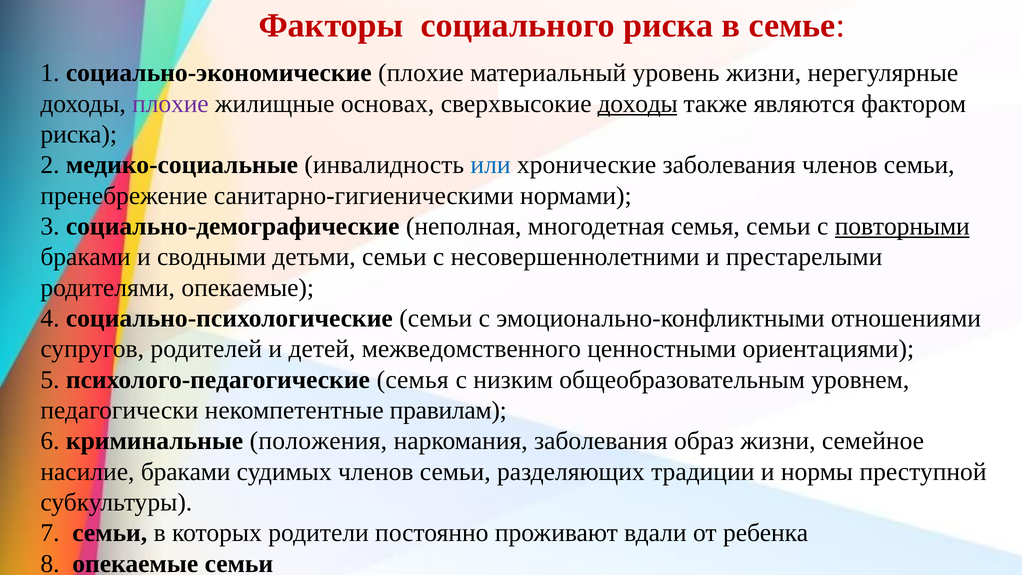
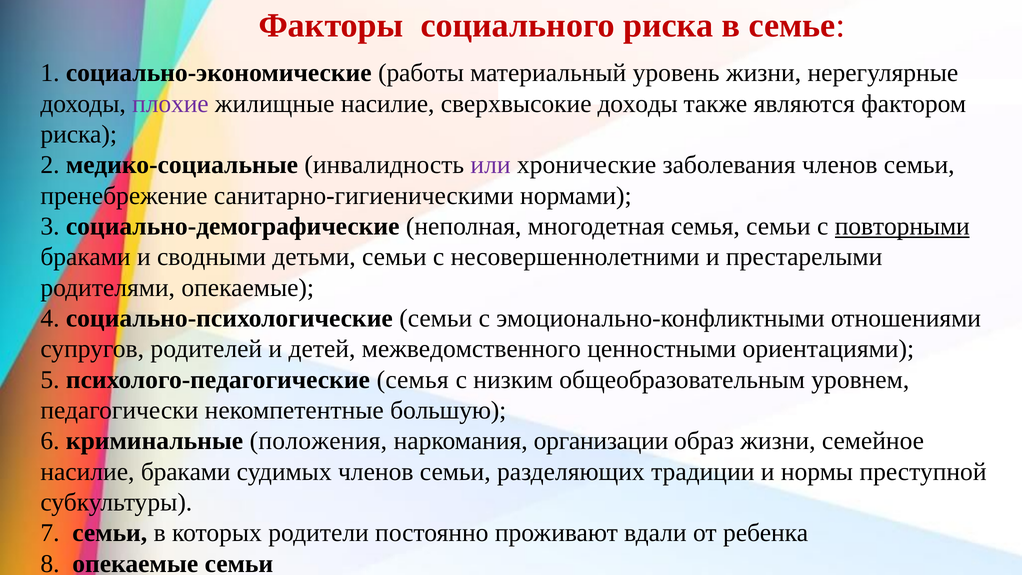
социально-экономические плохие: плохие -> работы
жилищные основах: основах -> насилие
доходы at (638, 104) underline: present -> none
или colour: blue -> purple
правилам: правилам -> большую
наркомания заболевания: заболевания -> организации
